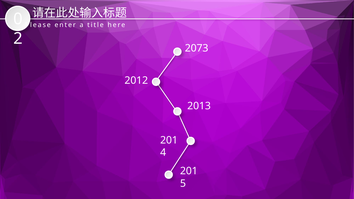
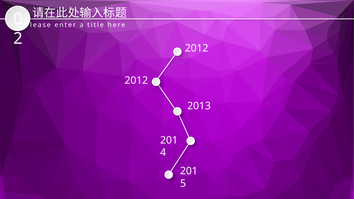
2073 at (197, 48): 2073 -> 2012
